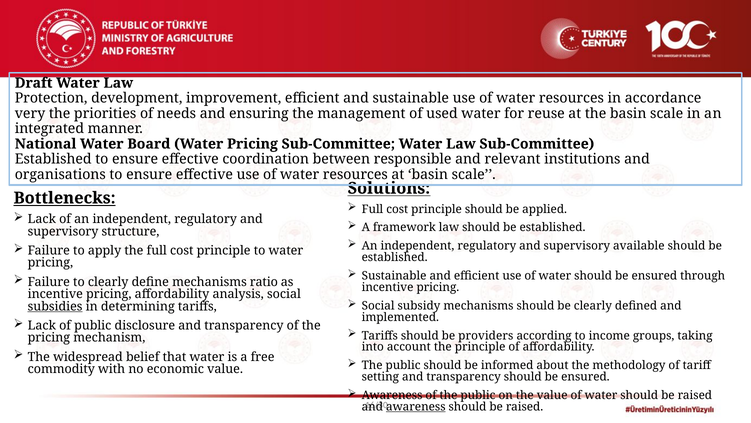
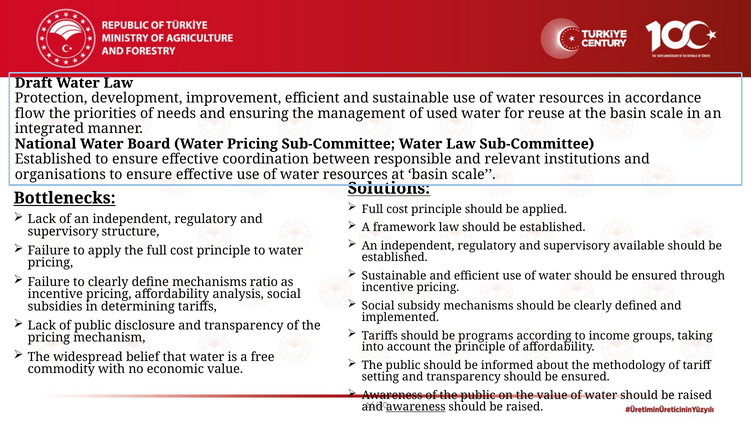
very: very -> flow
subsidies underline: present -> none
providers: providers -> programs
